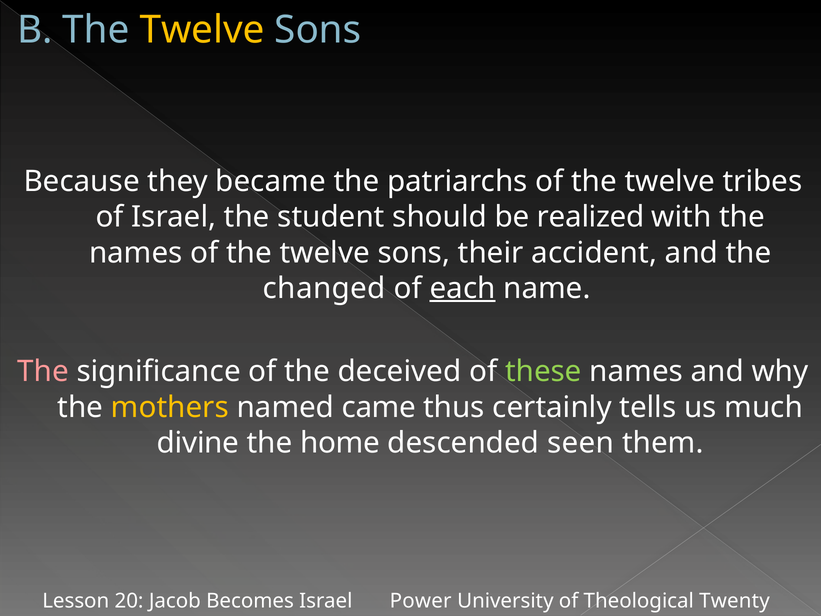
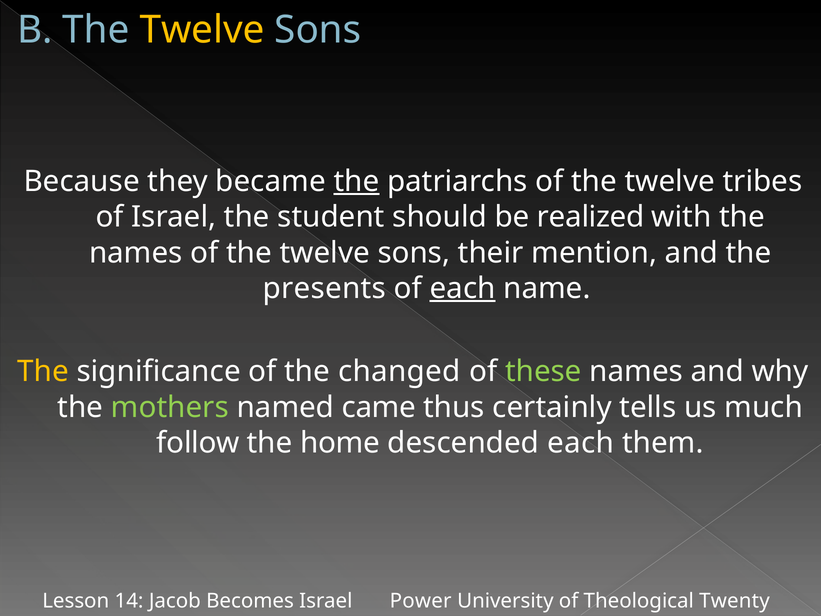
the at (356, 181) underline: none -> present
accident: accident -> mention
changed: changed -> presents
The at (43, 371) colour: pink -> yellow
deceived: deceived -> changed
mothers colour: yellow -> light green
divine: divine -> follow
descended seen: seen -> each
20: 20 -> 14
